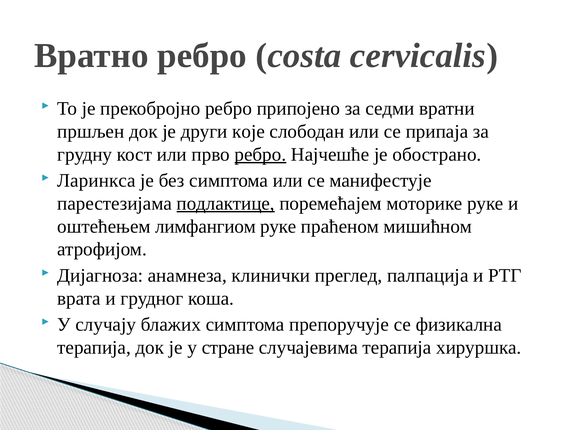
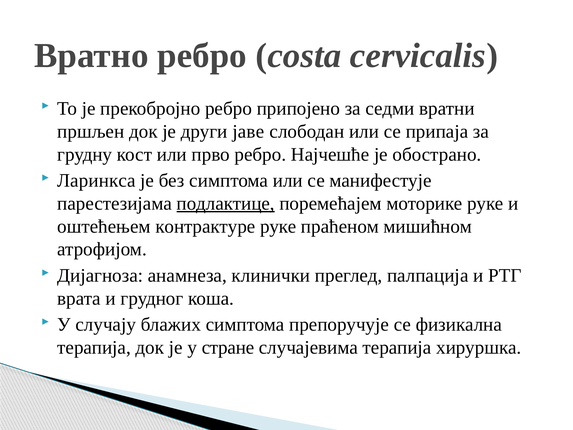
које: које -> јаве
ребро at (260, 154) underline: present -> none
лимфангиом: лимфангиом -> контрактуре
